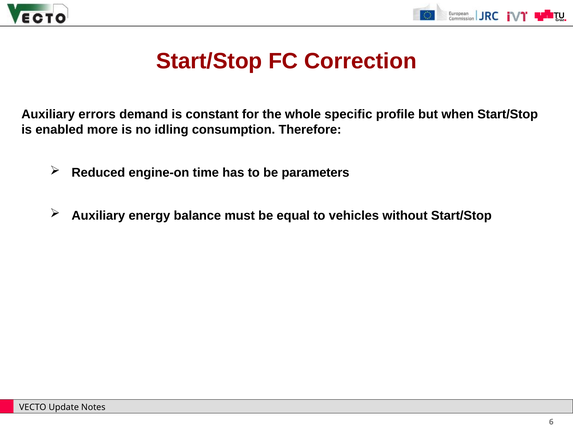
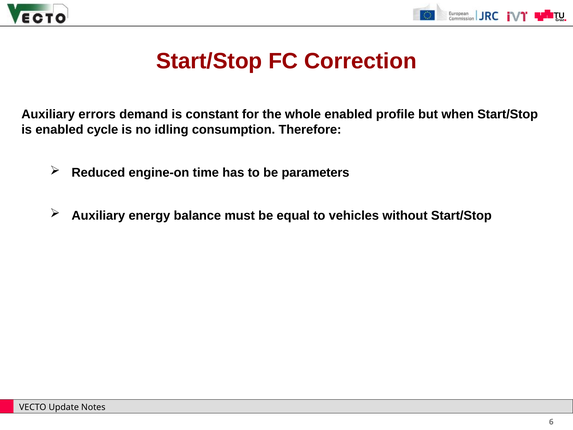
whole specific: specific -> enabled
more: more -> cycle
